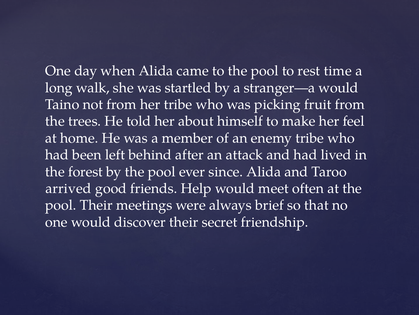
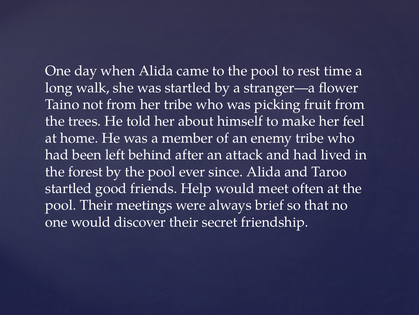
stranger—a would: would -> flower
arrived at (68, 188): arrived -> startled
